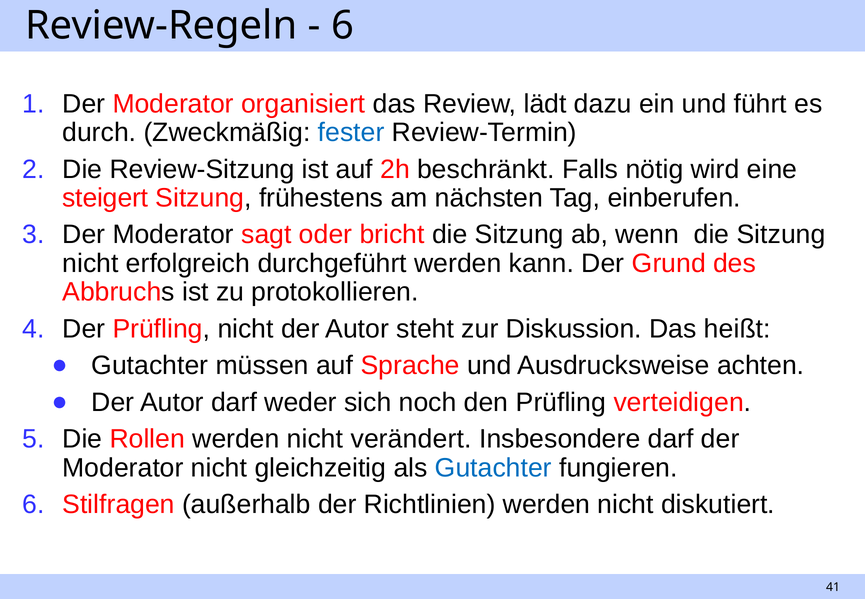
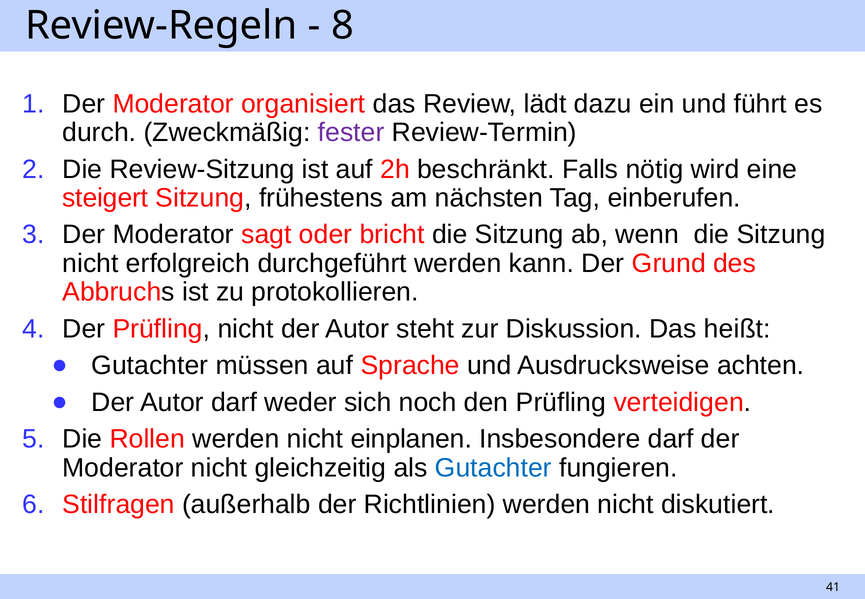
6 at (342, 25): 6 -> 8
fester colour: blue -> purple
verändert: verändert -> einplanen
